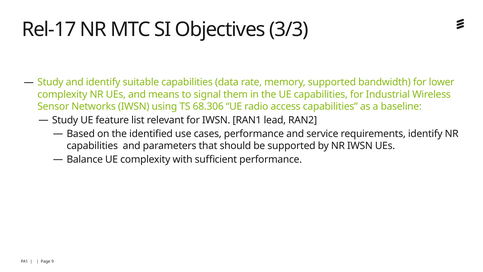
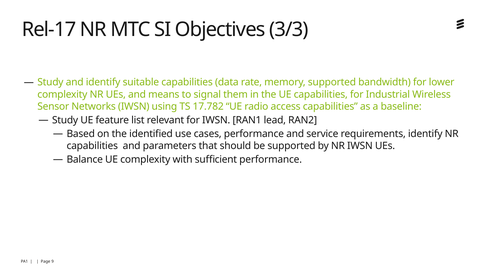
68.306: 68.306 -> 17.782
